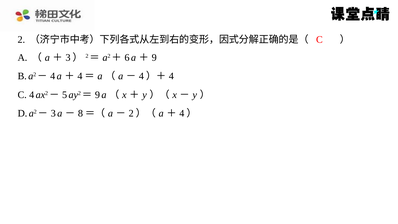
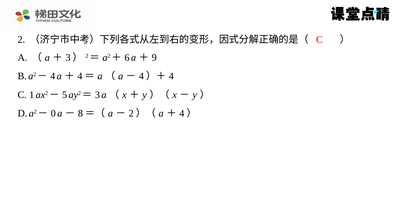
C 4: 4 -> 1
9 at (97, 95): 9 -> 3
3: 3 -> 0
